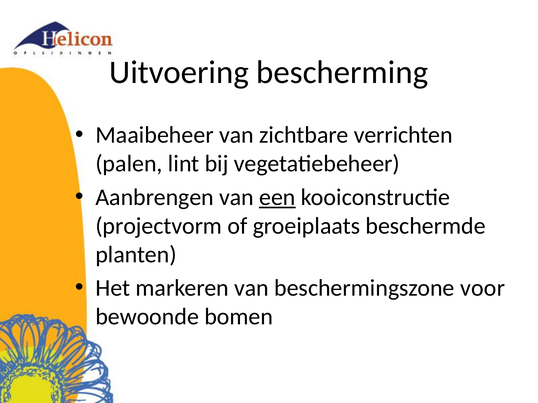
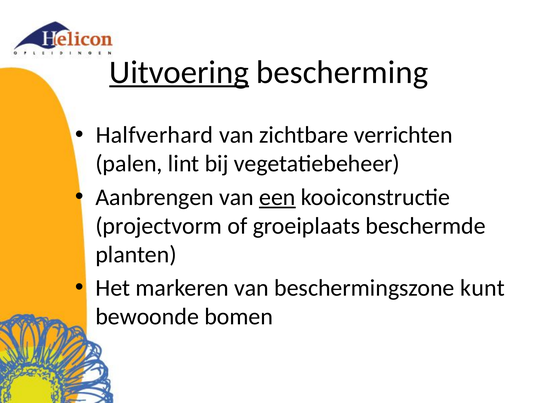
Uitvoering underline: none -> present
Maaibeheer: Maaibeheer -> Halfverhard
voor: voor -> kunt
